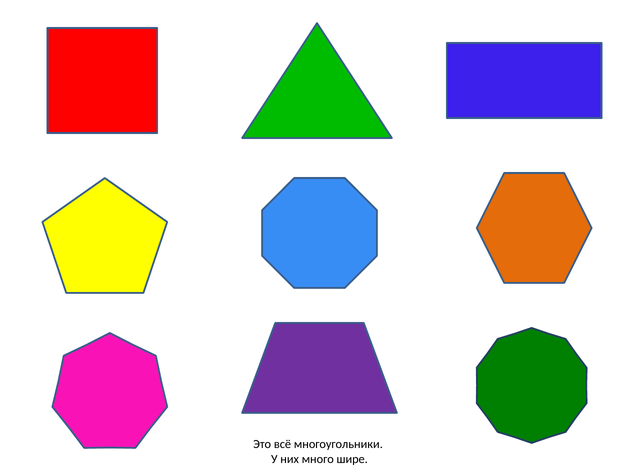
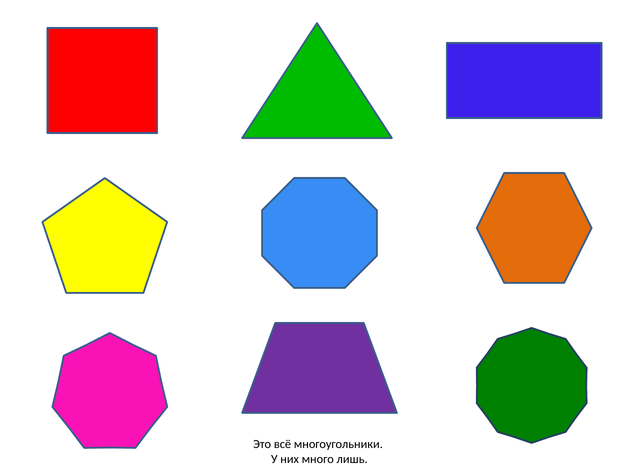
шире: шире -> лишь
